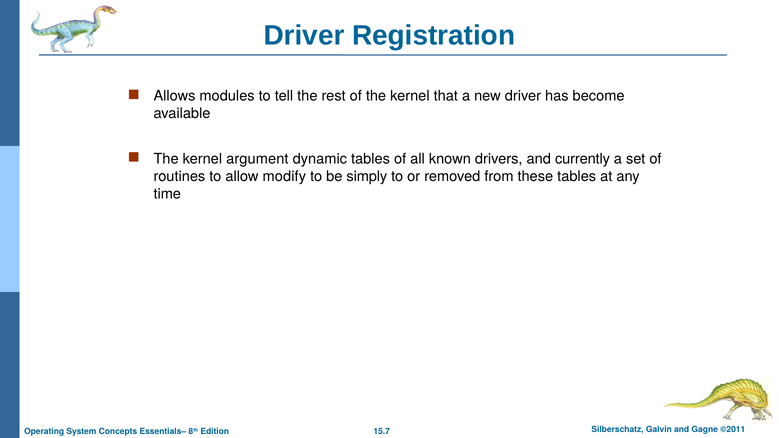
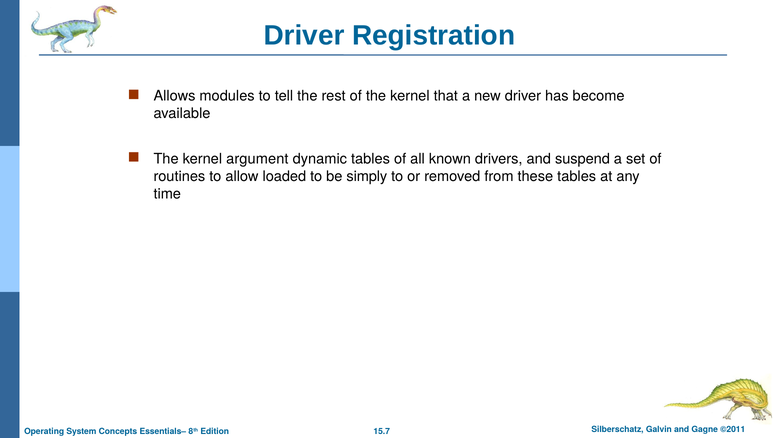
currently: currently -> suspend
modify: modify -> loaded
